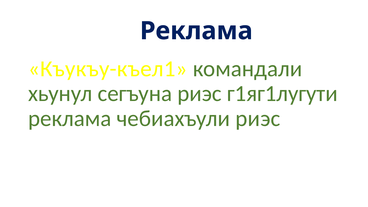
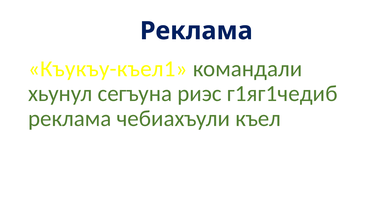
г1яг1лугути: г1яг1лугути -> г1яг1чедиб
чебиахъули риэс: риэс -> къел
